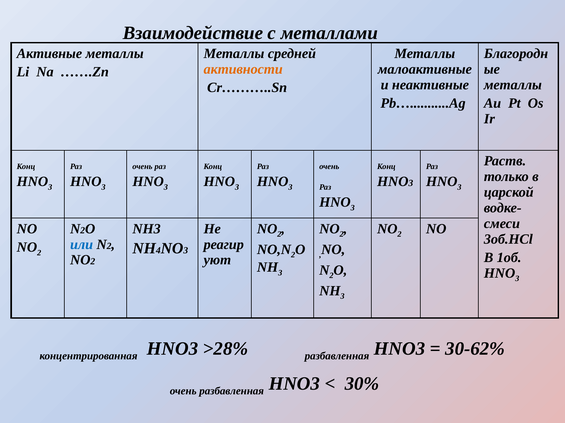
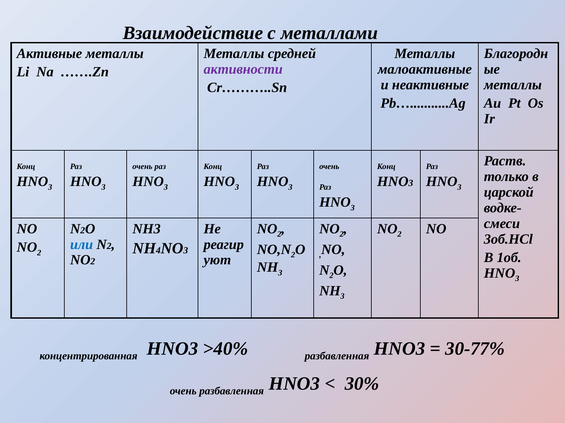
активности colour: orange -> purple
>28%: >28% -> >40%
30-62%: 30-62% -> 30-77%
